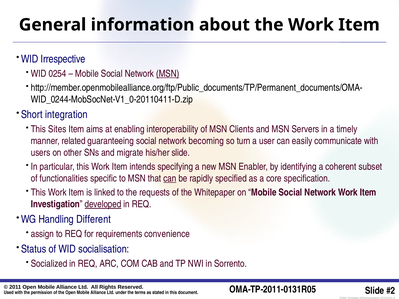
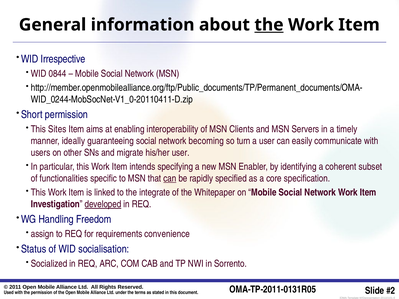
the at (269, 25) underline: none -> present
0254: 0254 -> 0844
MSN at (168, 74) underline: present -> none
Short integration: integration -> permission
related: related -> ideally
his/her slide: slide -> user
requests: requests -> integrate
Different: Different -> Freedom
